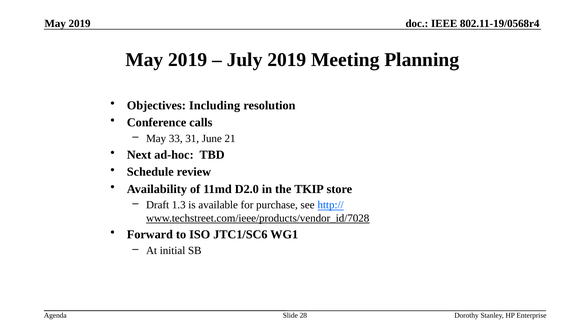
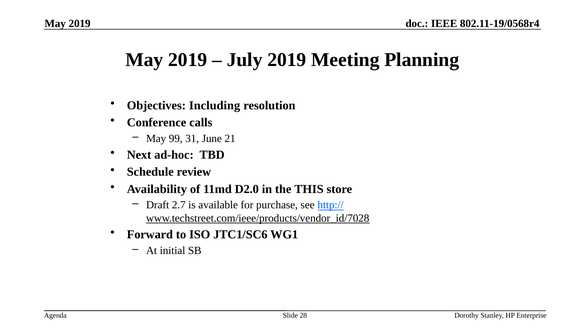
33: 33 -> 99
TKIP: TKIP -> THIS
1.3: 1.3 -> 2.7
